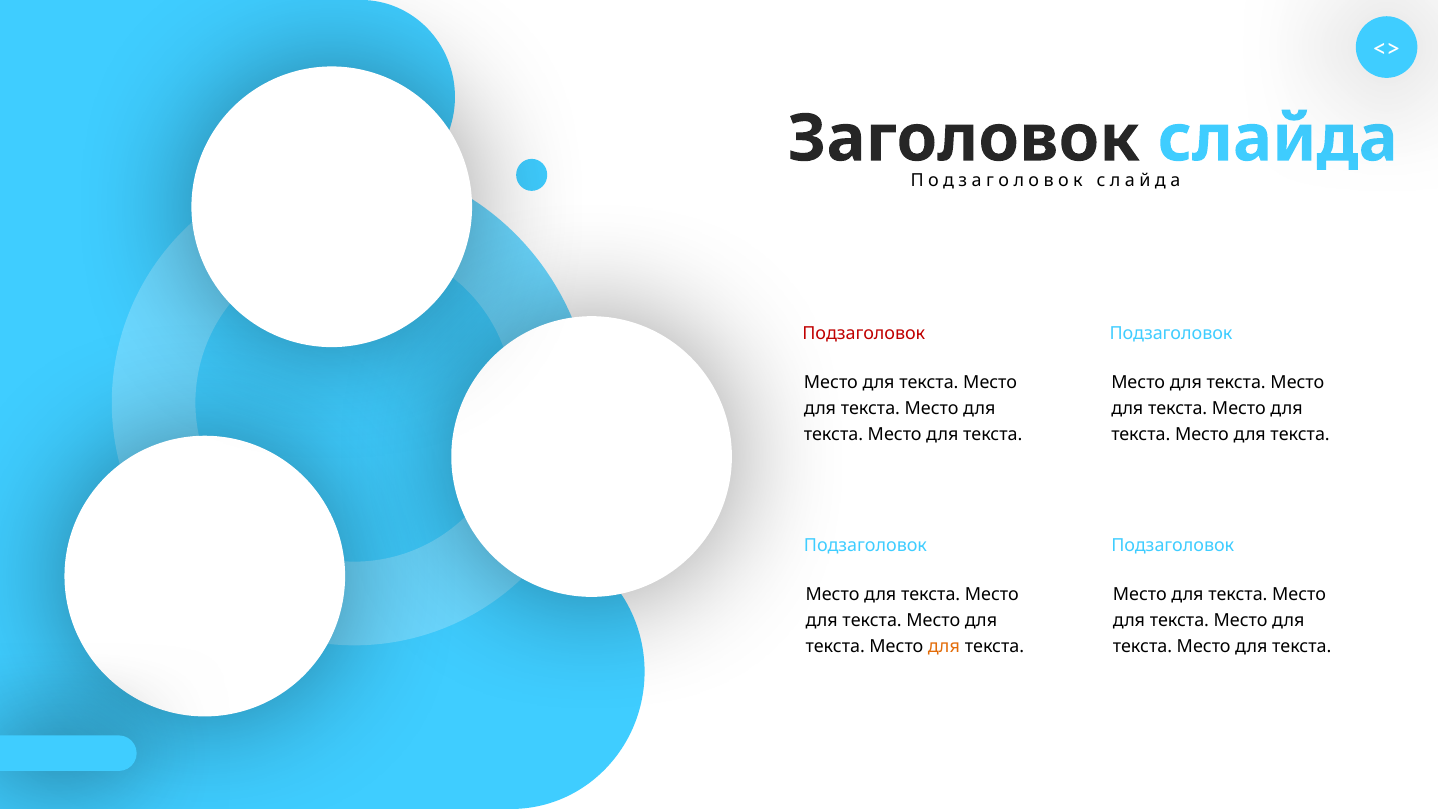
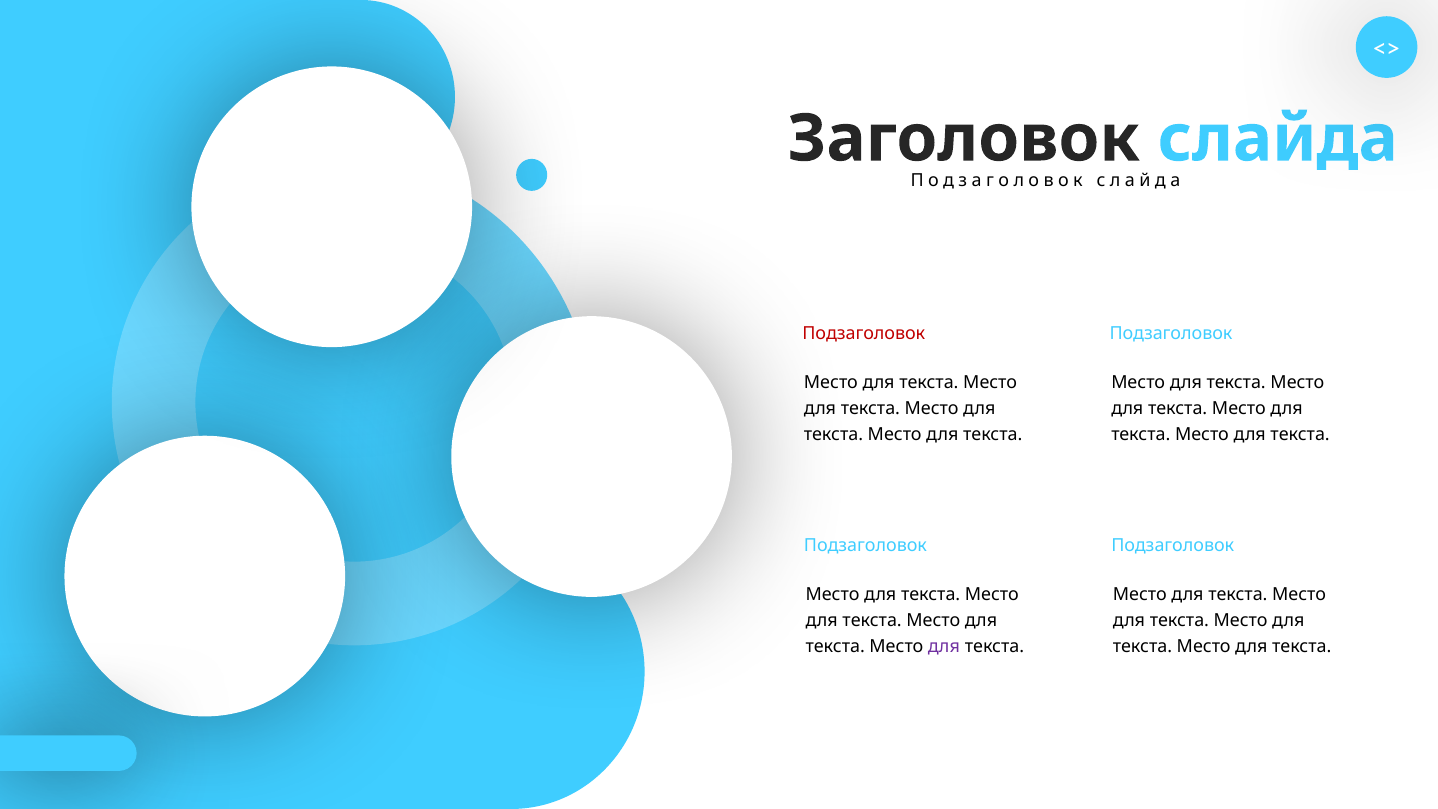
для at (944, 646) colour: orange -> purple
